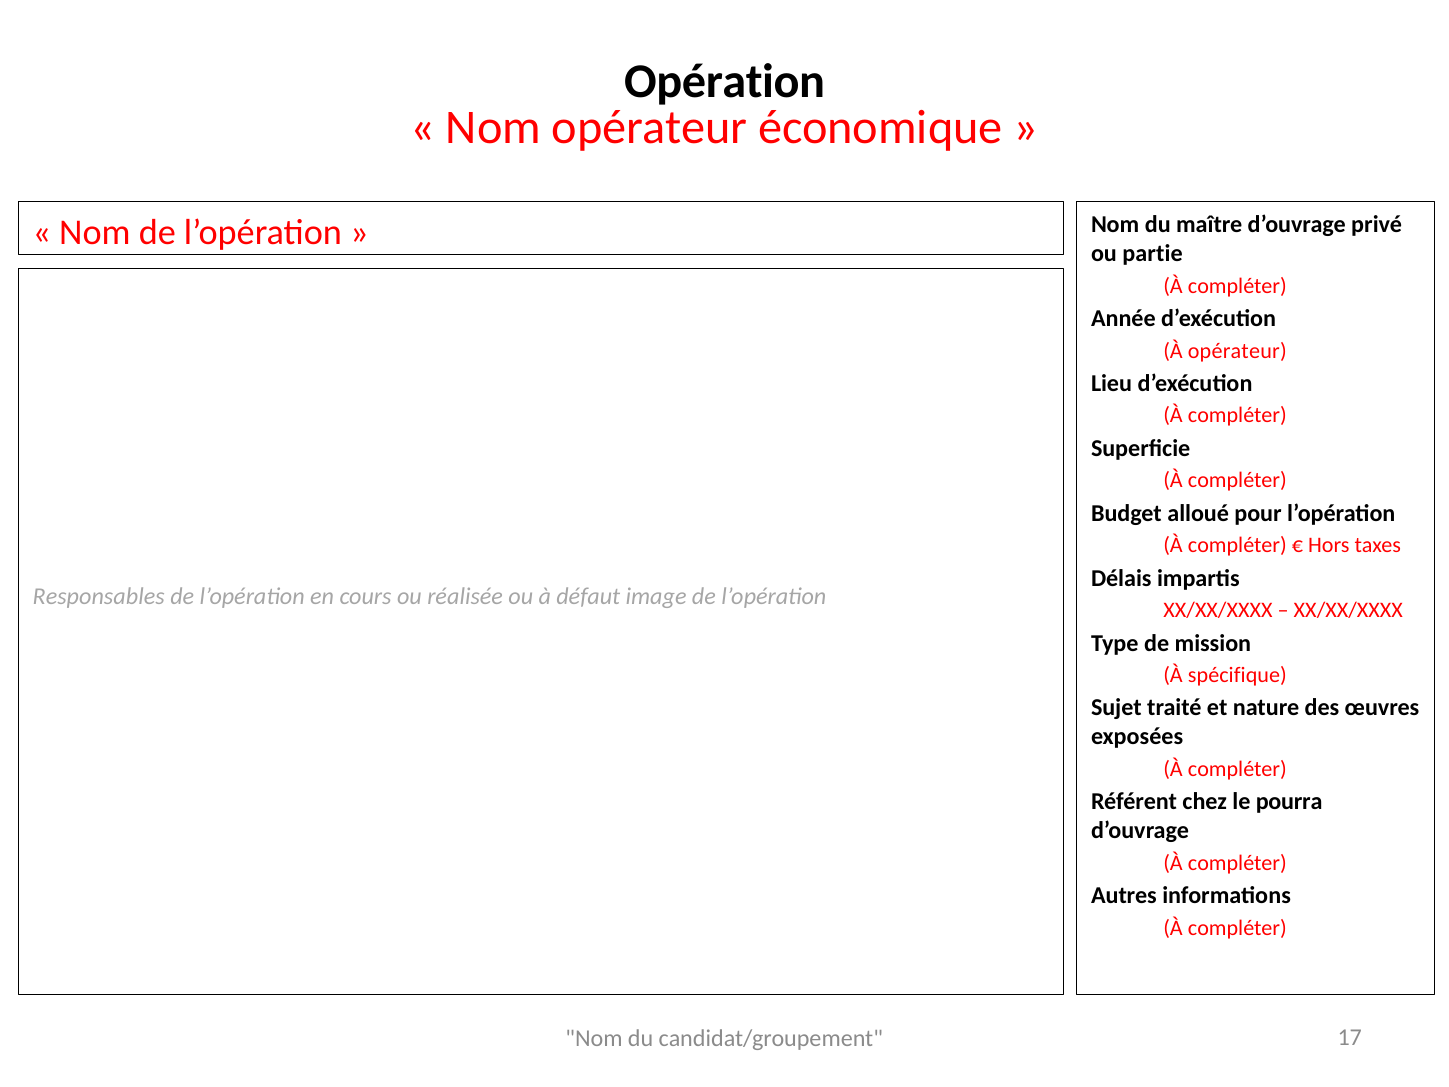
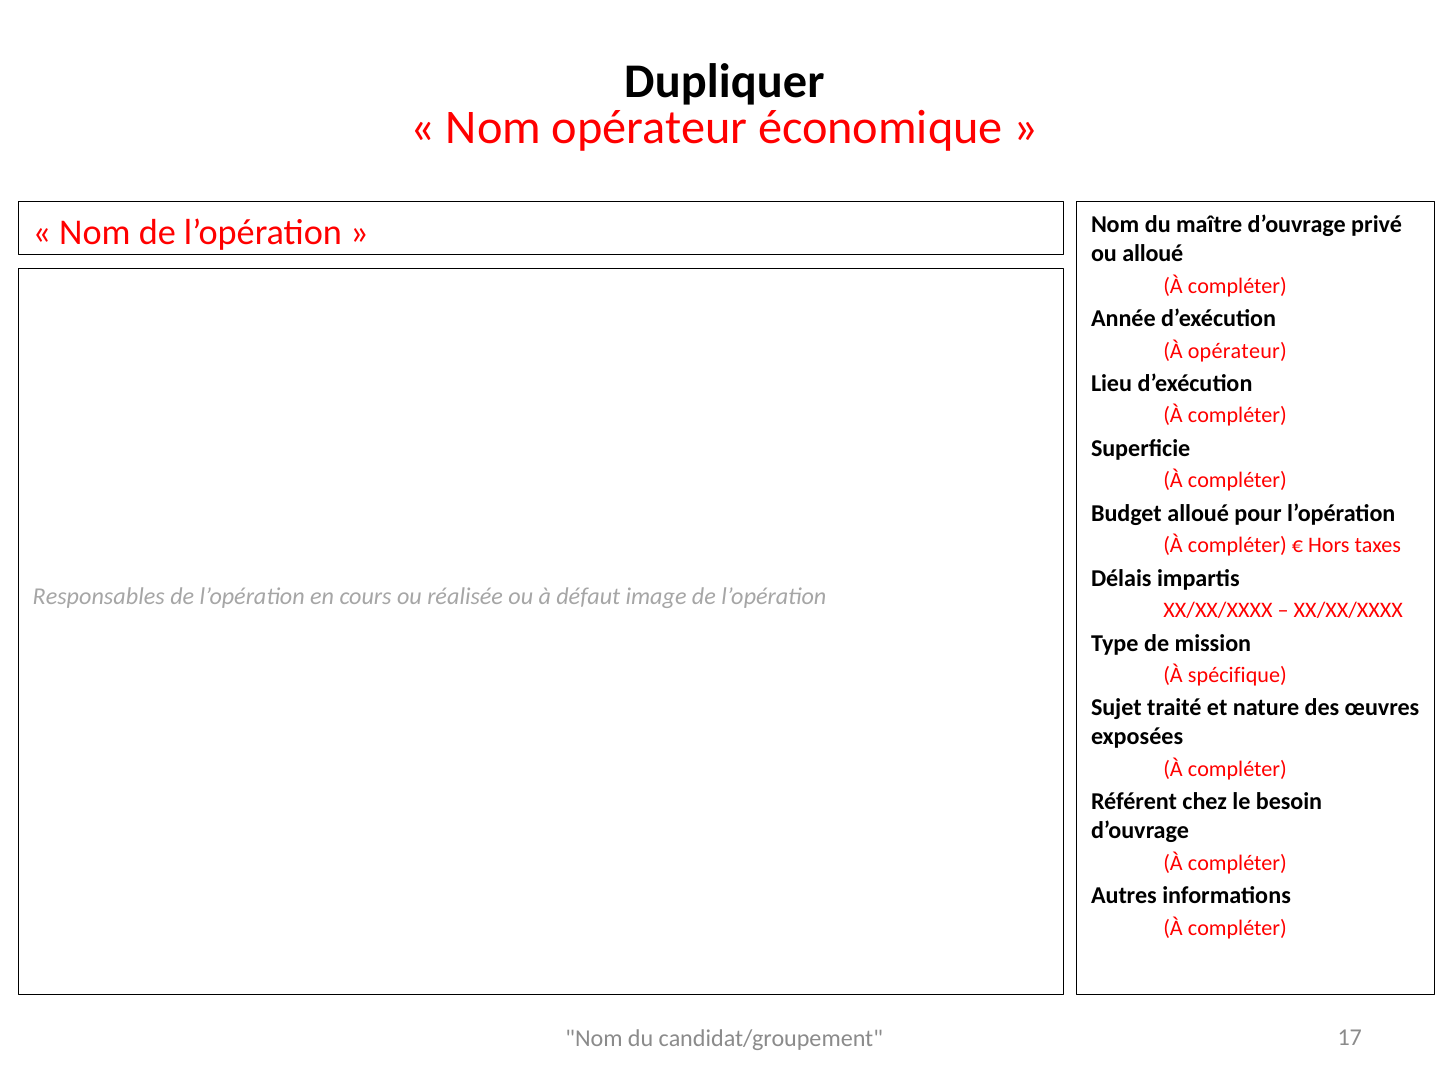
Opération: Opération -> Dupliquer
ou partie: partie -> alloué
pourra: pourra -> besoin
